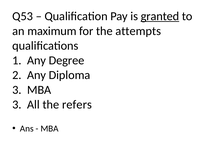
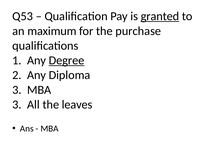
attempts: attempts -> purchase
Degree underline: none -> present
refers: refers -> leaves
